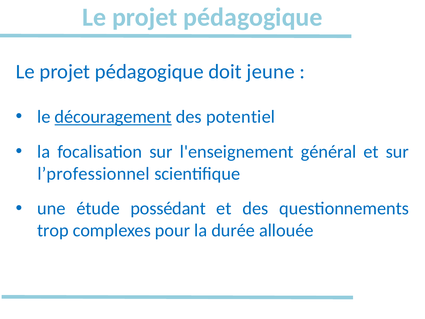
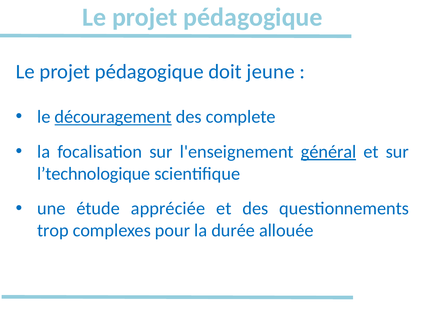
potentiel: potentiel -> complete
général underline: none -> present
l’professionnel: l’professionnel -> l’technologique
possédant: possédant -> appréciée
